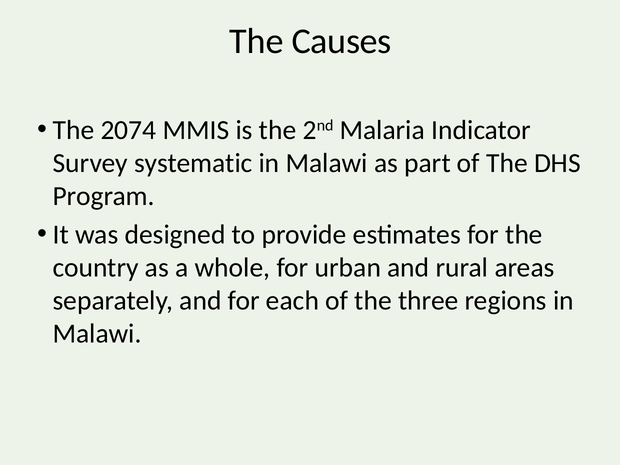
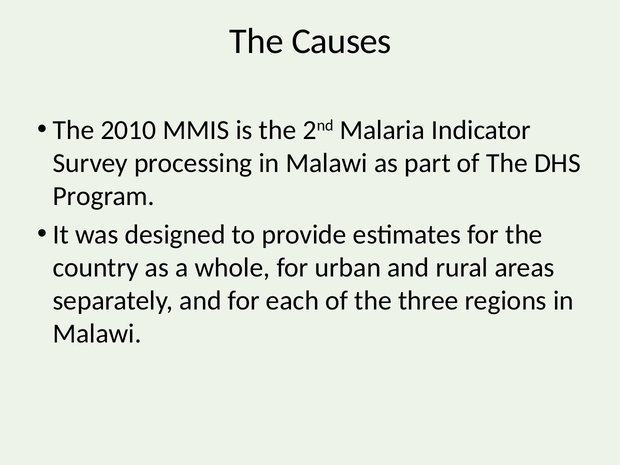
2074: 2074 -> 2010
systematic: systematic -> processing
